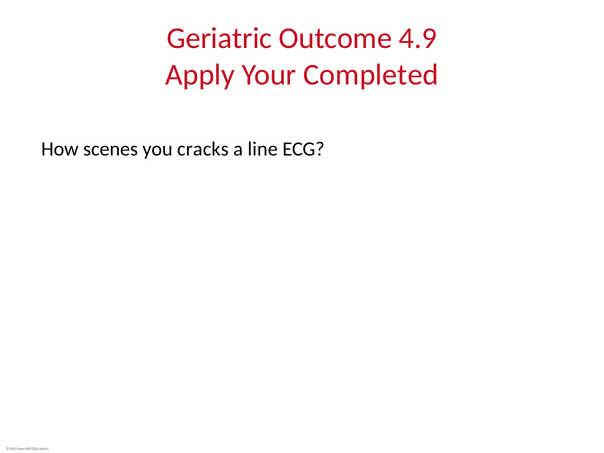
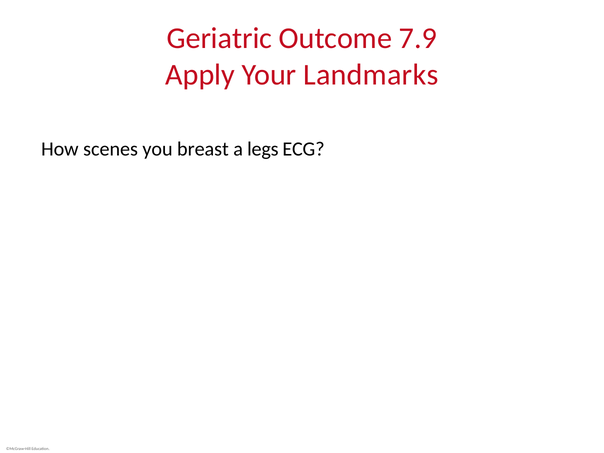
4.9: 4.9 -> 7.9
Completed: Completed -> Landmarks
cracks: cracks -> breast
line: line -> legs
